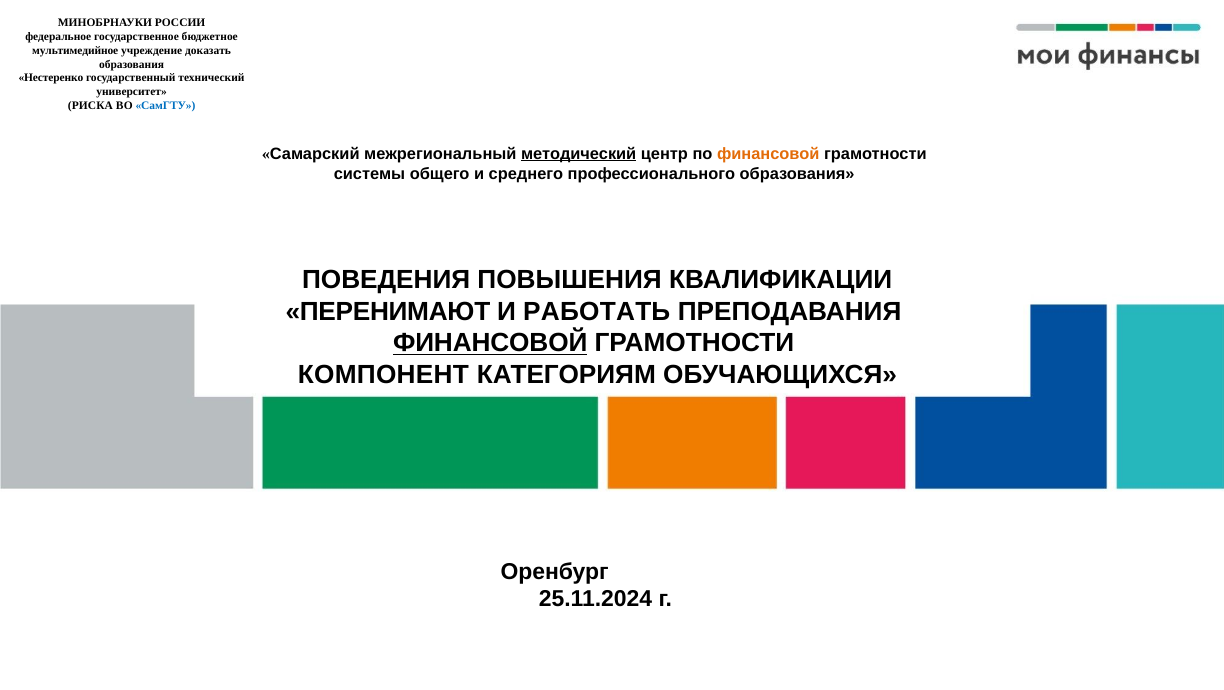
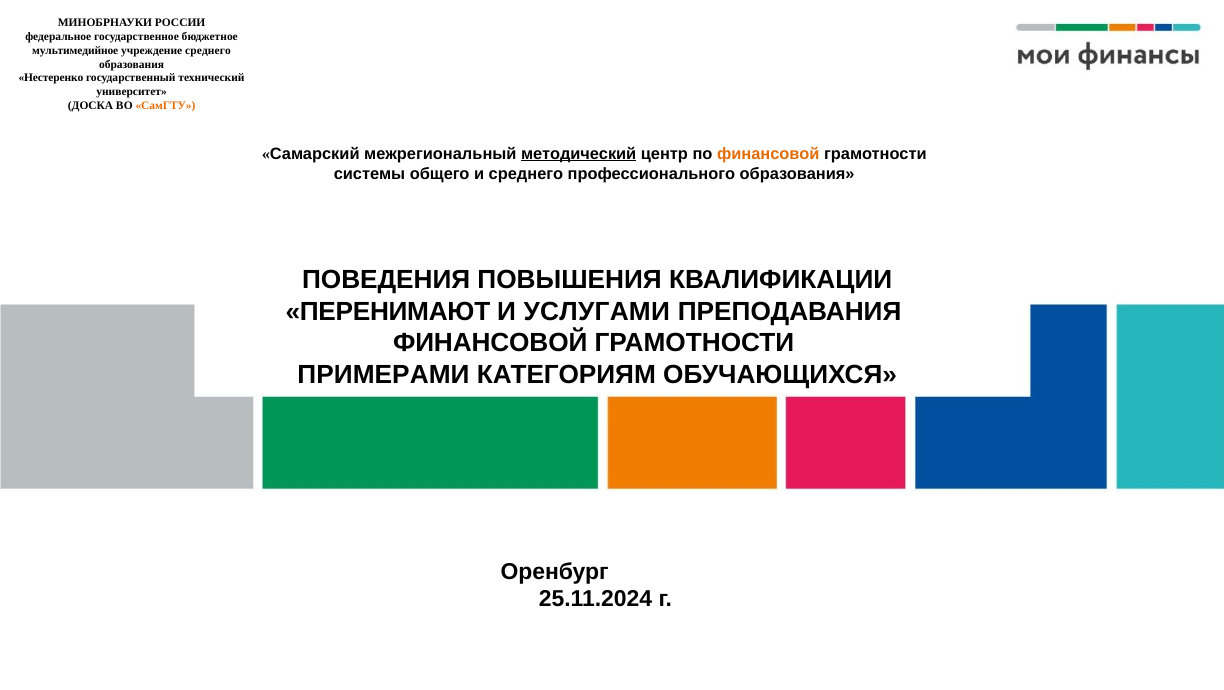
учреждение доказать: доказать -> среднего
РИСКА: РИСКА -> ДОСКА
СамГТУ colour: blue -> orange
РАБОТАТЬ: РАБОТАТЬ -> УСЛУГАМИ
ФИНАНСОВОЙ at (490, 343) underline: present -> none
КОМПОНЕНТ: КОМПОНЕНТ -> ПРИМЕРАМИ
